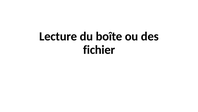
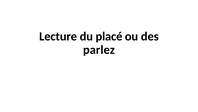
boîte: boîte -> placé
fichier: fichier -> parlez
